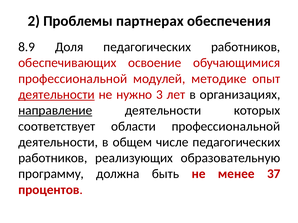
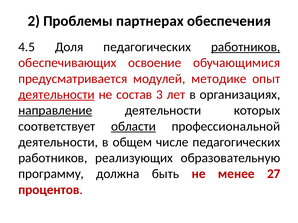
8.9: 8.9 -> 4.5
работников at (246, 47) underline: none -> present
профессиональной at (73, 79): профессиональной -> предусматривается
нужно: нужно -> состав
области underline: none -> present
37: 37 -> 27
